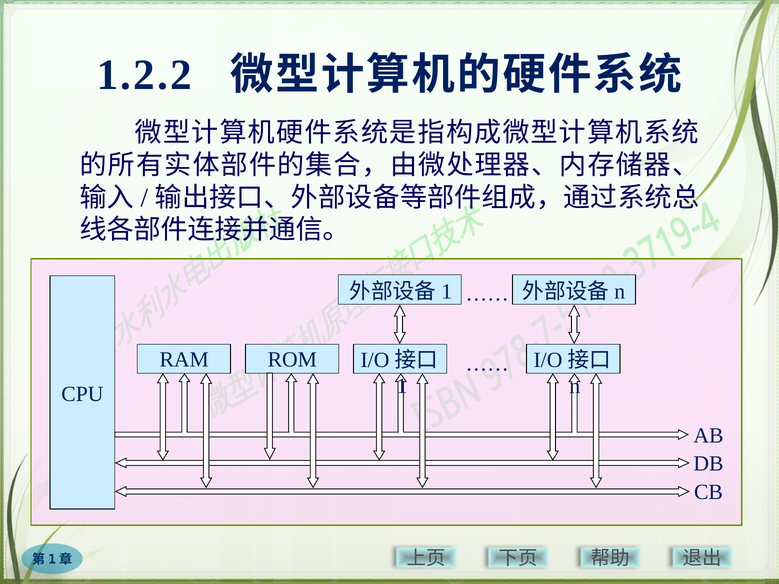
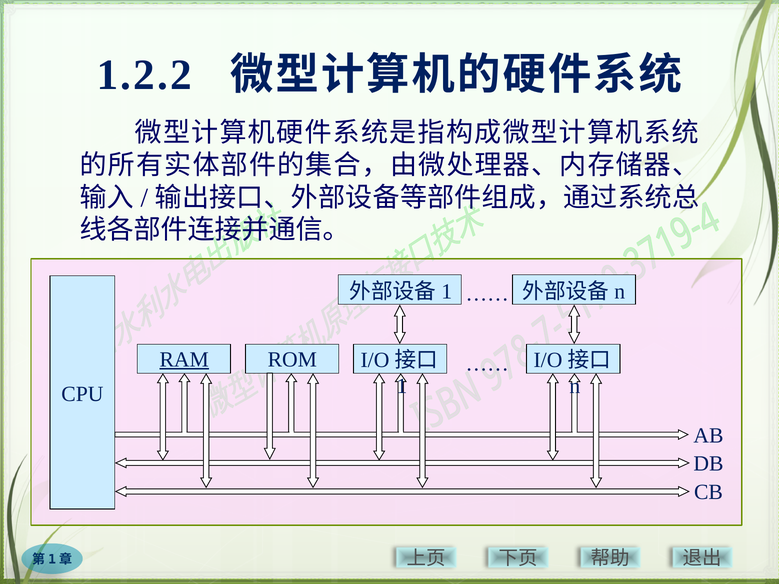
RAM underline: none -> present
